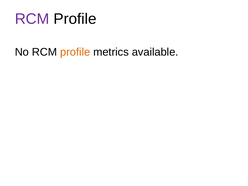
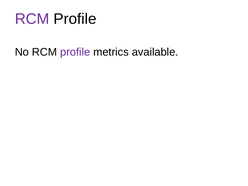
profile at (75, 52) colour: orange -> purple
